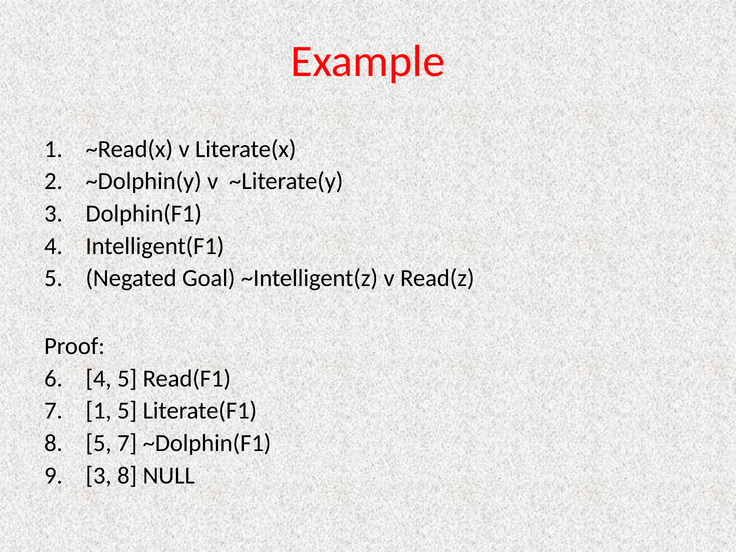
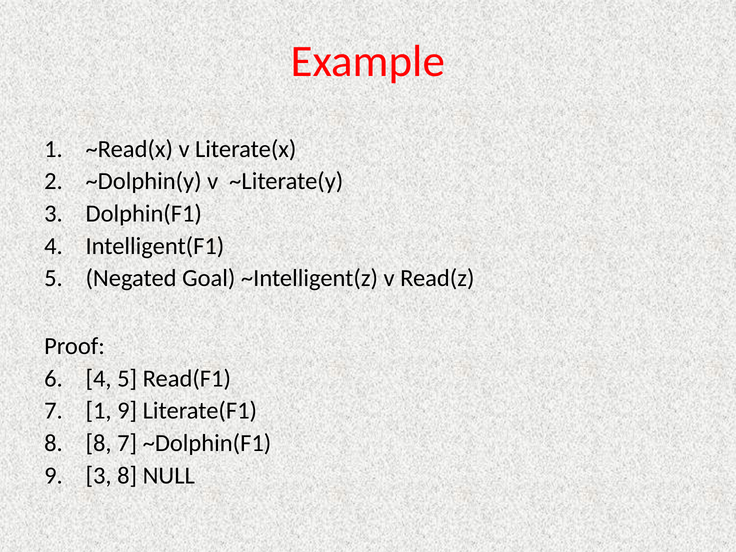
1 5: 5 -> 9
8 5: 5 -> 8
